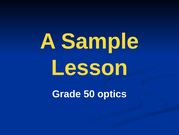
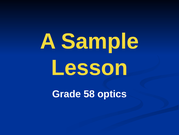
50: 50 -> 58
